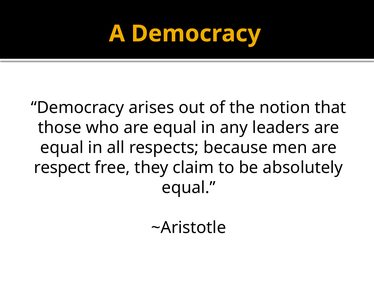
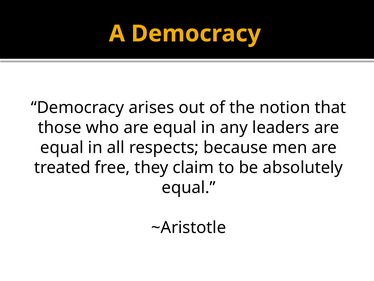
respect: respect -> treated
